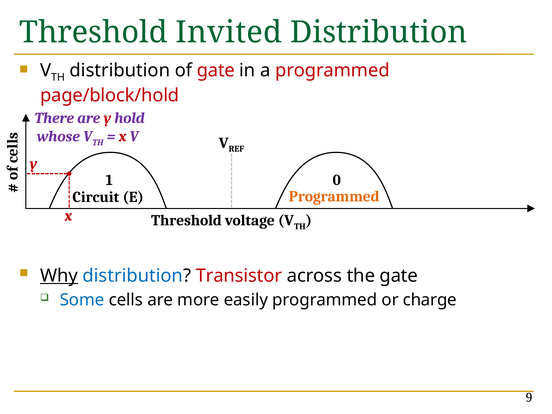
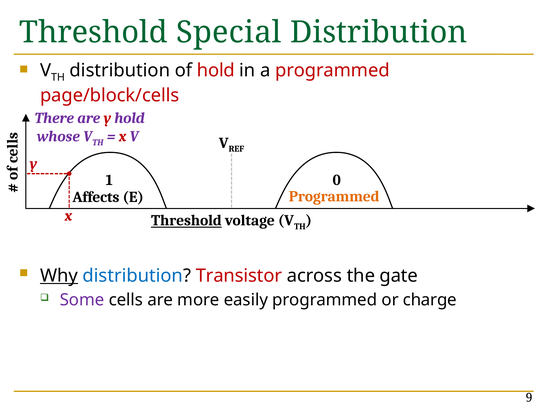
Invited: Invited -> Special
of gate: gate -> hold
page/block/hold: page/block/hold -> page/block/cells
Circuit: Circuit -> Affects
Threshold at (186, 220) underline: none -> present
Some colour: blue -> purple
